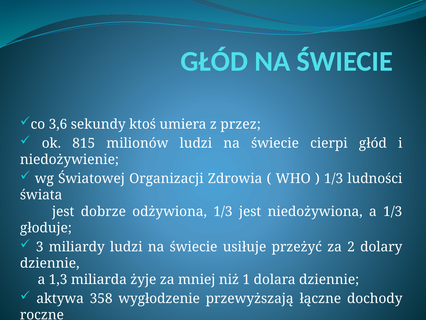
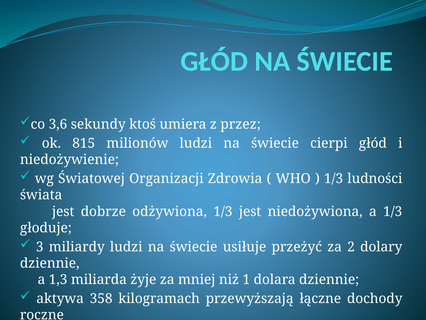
wygłodzenie: wygłodzenie -> kilogramach
